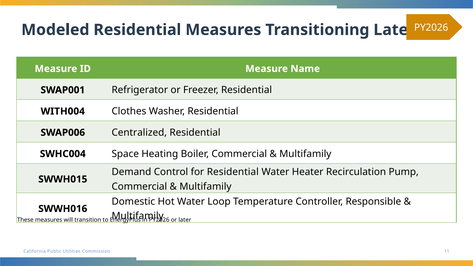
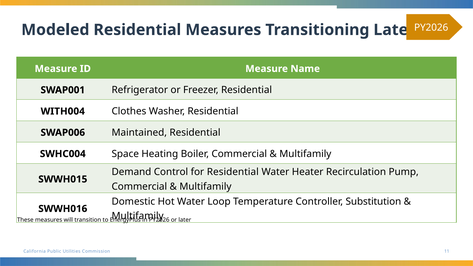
Centralized: Centralized -> Maintained
Responsible: Responsible -> Substitution
